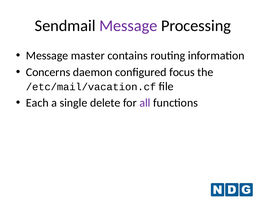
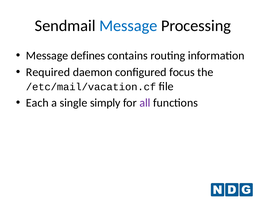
Message at (128, 26) colour: purple -> blue
master: master -> defines
Concerns: Concerns -> Required
delete: delete -> simply
